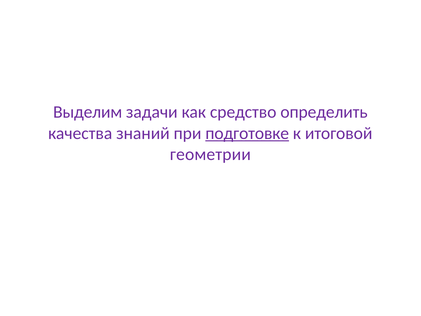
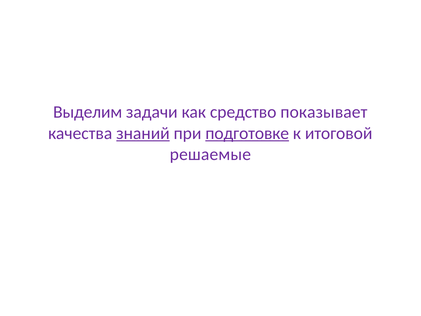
определить: определить -> показывает
знаний underline: none -> present
геометрии: геометрии -> решаемые
